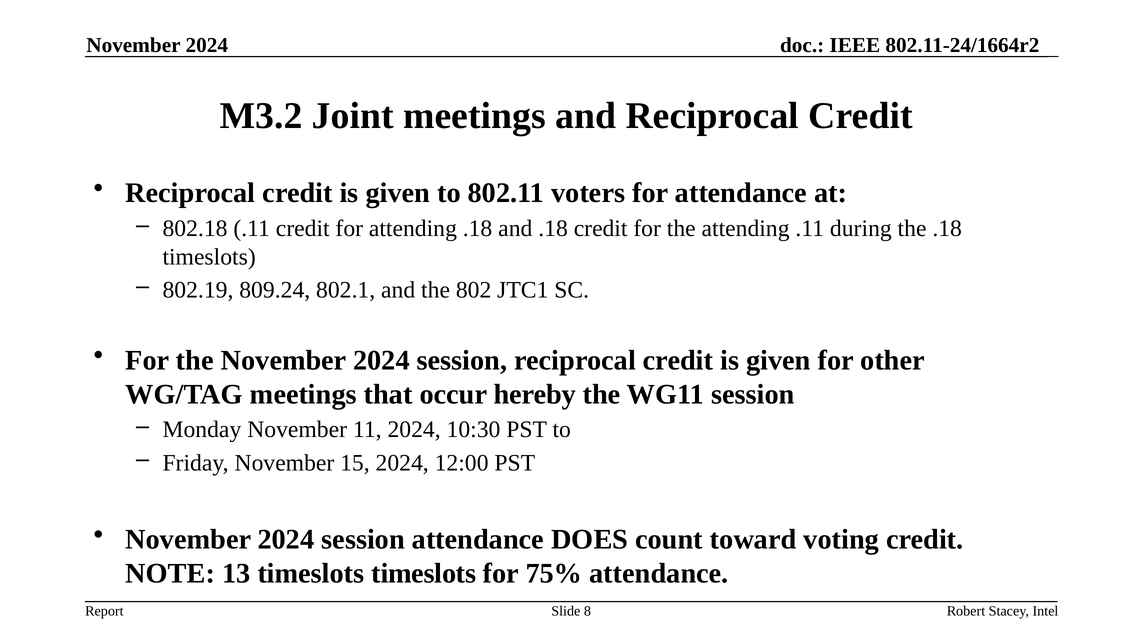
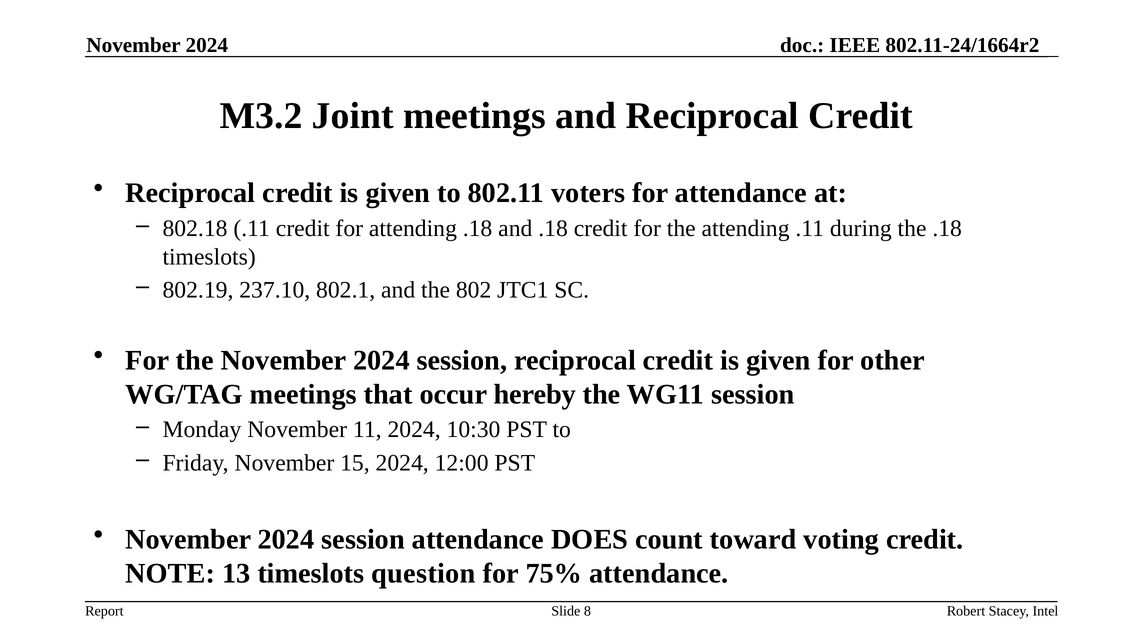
809.24: 809.24 -> 237.10
timeslots timeslots: timeslots -> question
